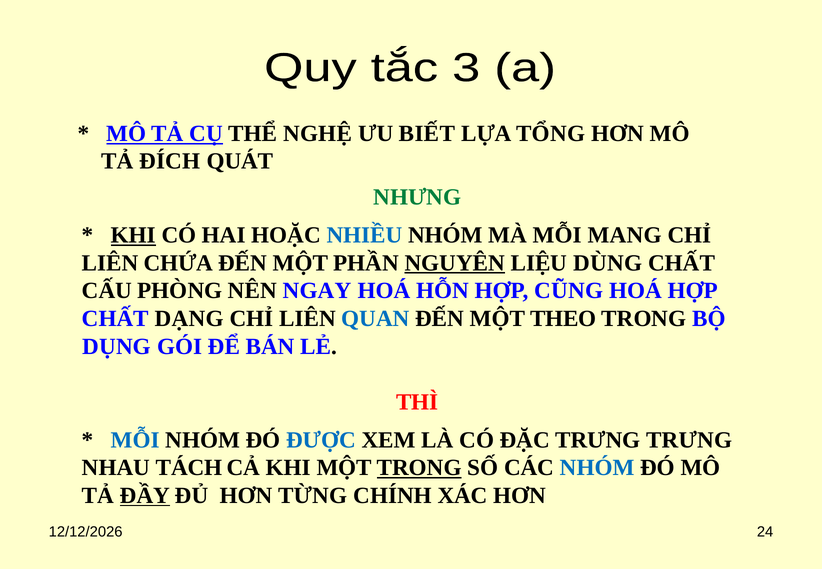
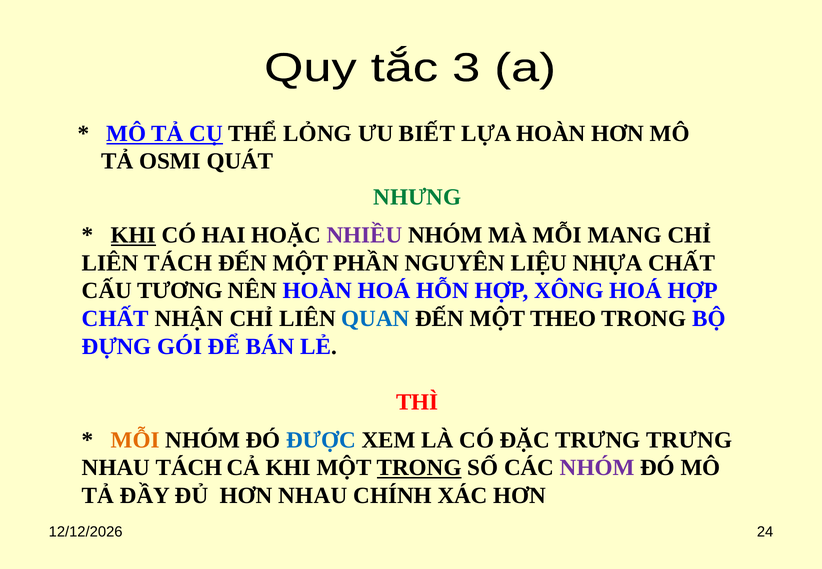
NGHỆ: NGHỆ -> LỎNG
LỰA TỔNG: TỔNG -> HOÀN
ĐÍCH: ĐÍCH -> OSMI
NHIỀU colour: blue -> purple
LIÊN CHỨA: CHỨA -> TÁCH
NGUYÊN underline: present -> none
DÙNG: DÙNG -> NHỰA
PHÒNG: PHÒNG -> TƯƠNG
NÊN NGAY: NGAY -> HOÀN
CŨNG: CŨNG -> XÔNG
DẠNG: DẠNG -> NHẬN
DỤNG: DỤNG -> ĐỰNG
MỖI at (135, 440) colour: blue -> orange
NHÓM at (597, 468) colour: blue -> purple
ĐẦY underline: present -> none
HƠN TỪNG: TỪNG -> NHAU
